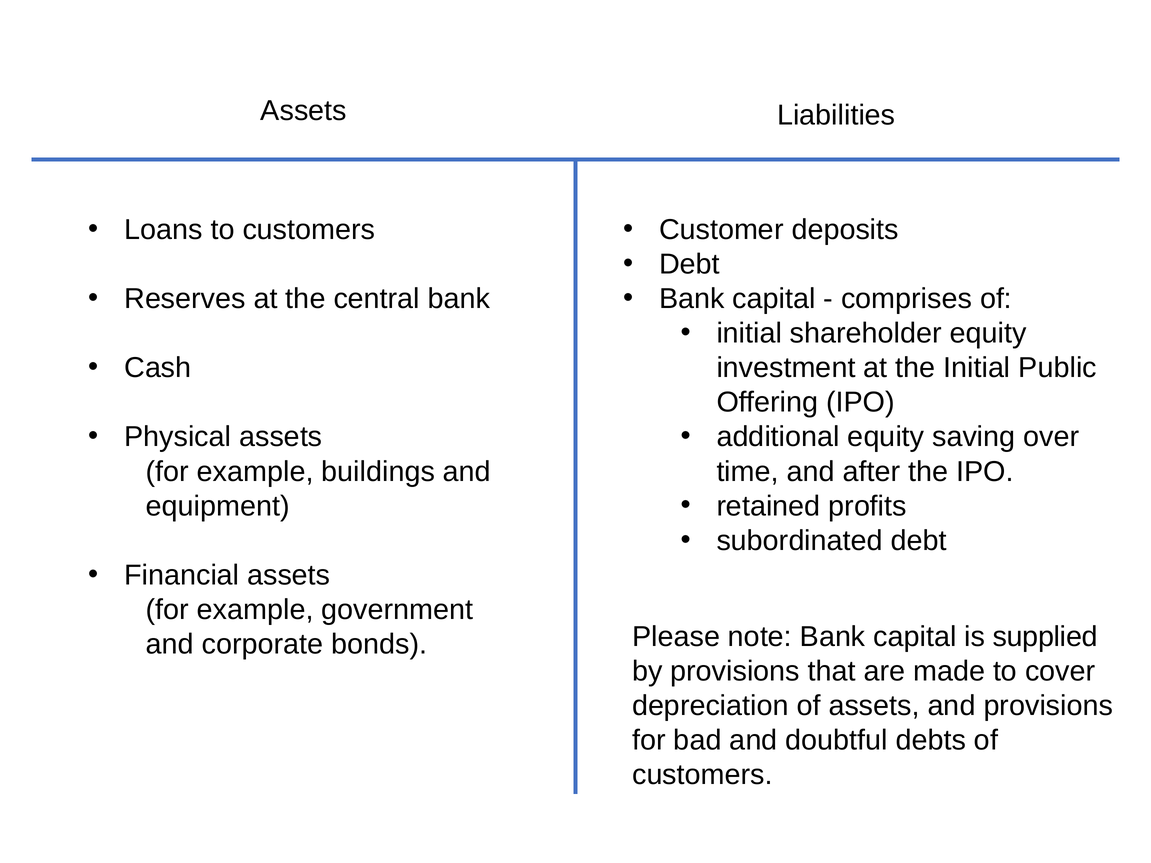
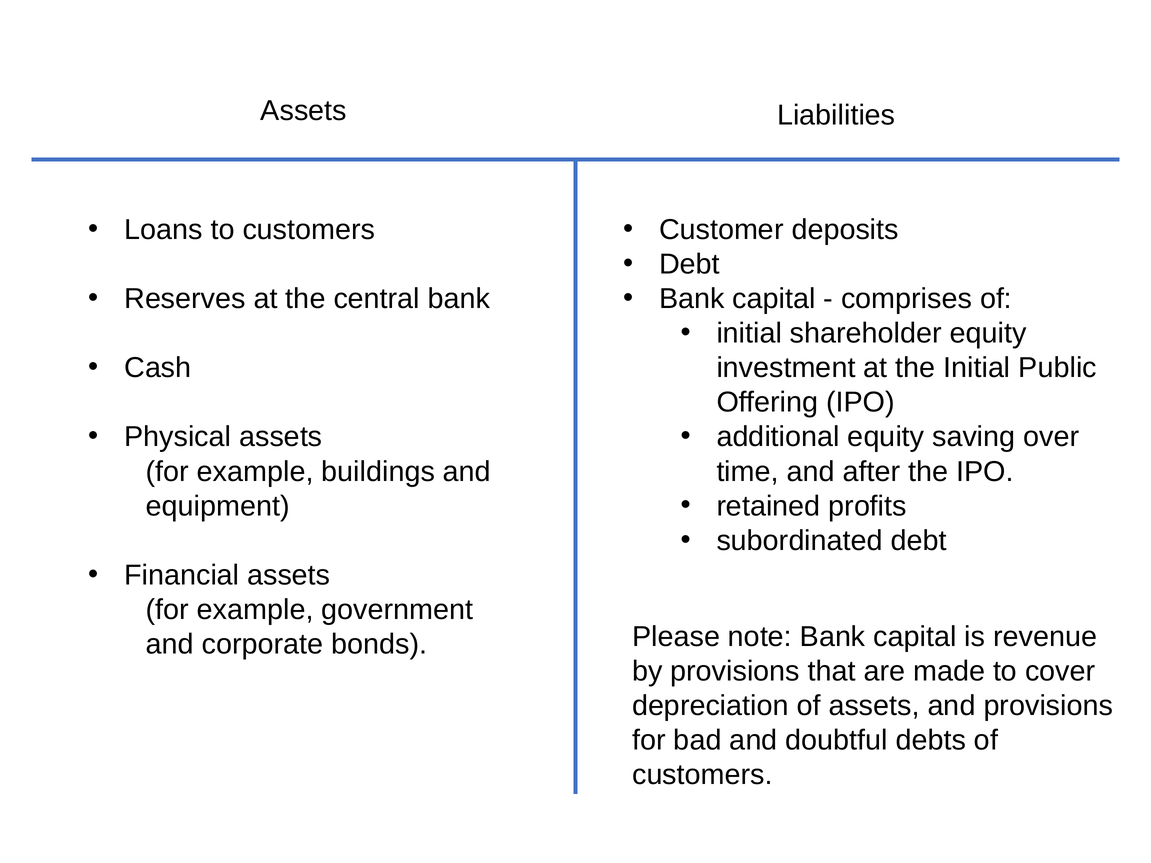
supplied: supplied -> revenue
